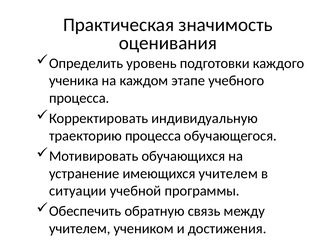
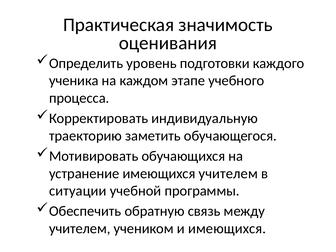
траекторию процесса: процесса -> заметить
и достижения: достижения -> имеющихся
